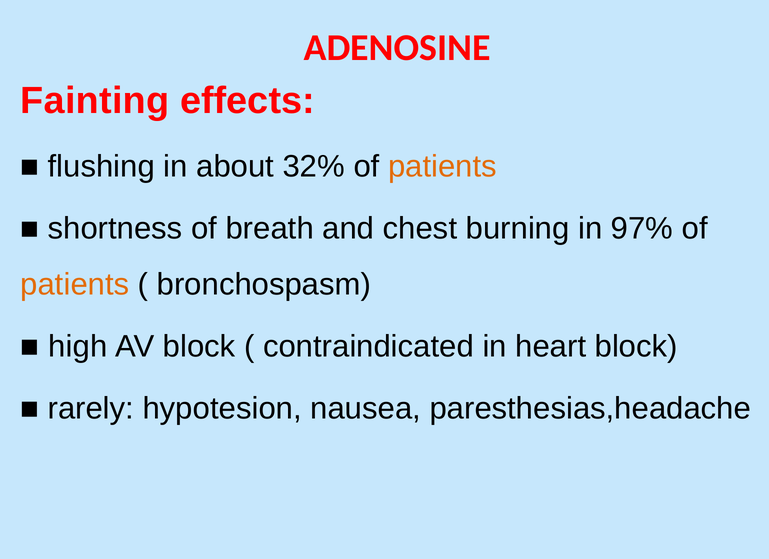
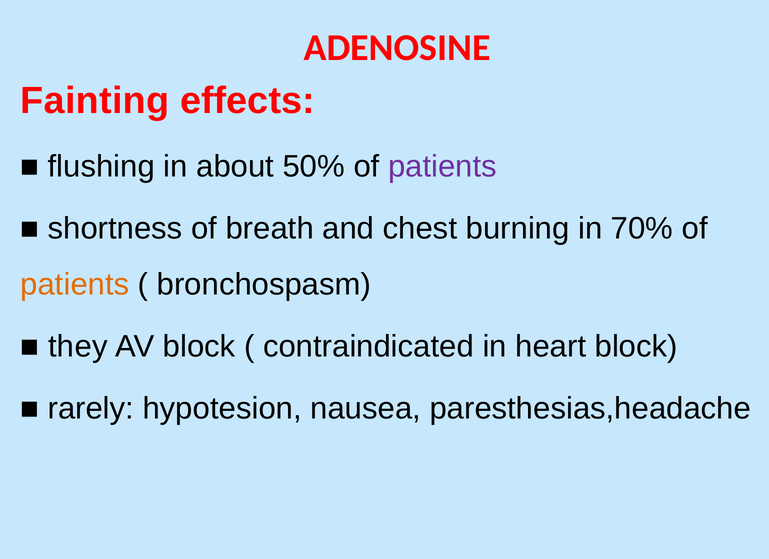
32%: 32% -> 50%
patients at (442, 167) colour: orange -> purple
97%: 97% -> 70%
high: high -> they
